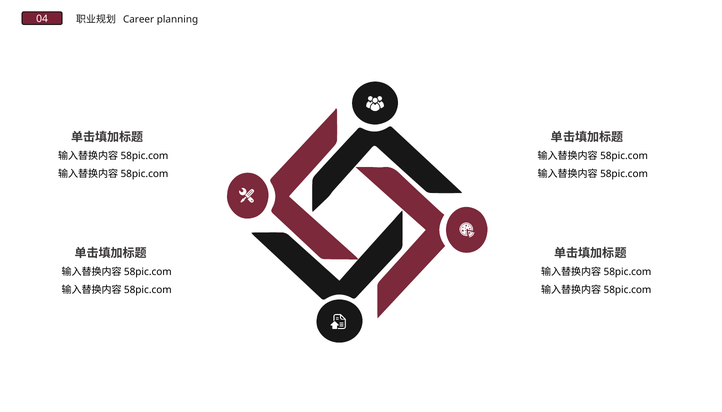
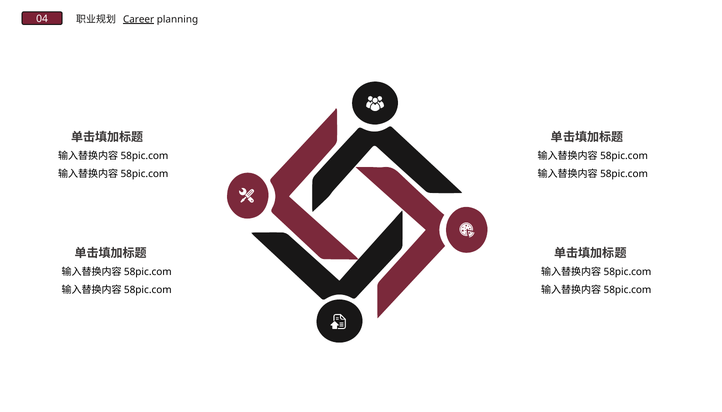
Career underline: none -> present
